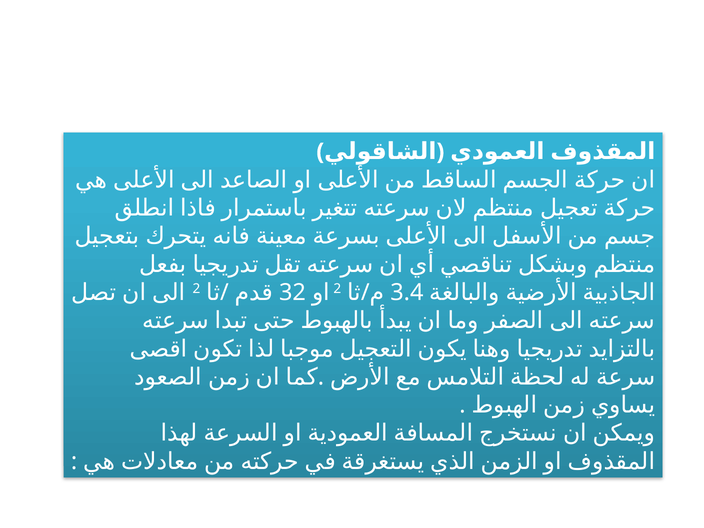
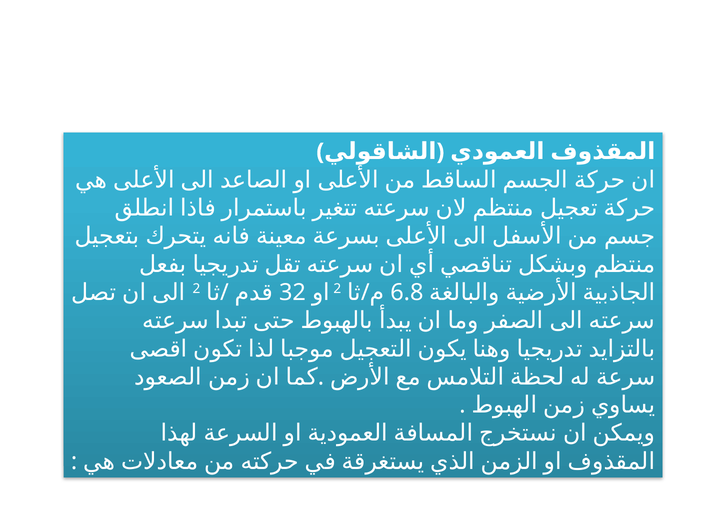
3.4: 3.4 -> 6.8
